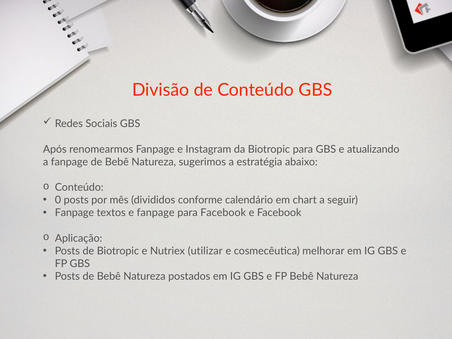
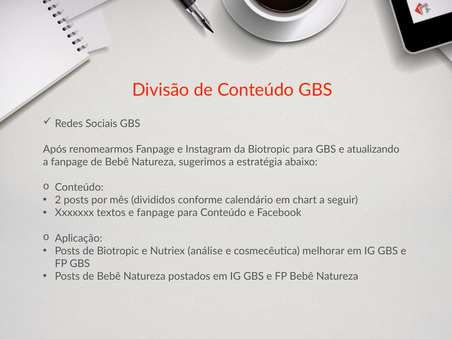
0: 0 -> 2
Fanpage at (74, 213): Fanpage -> Xxxxxxx
para Facebook: Facebook -> Conteúdo
utilizar: utilizar -> análise
